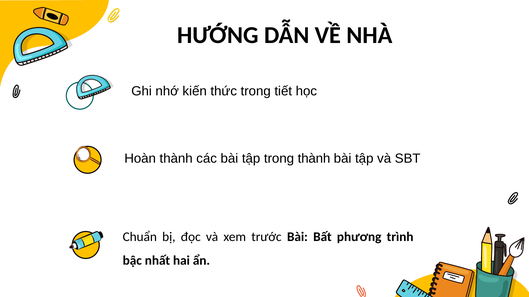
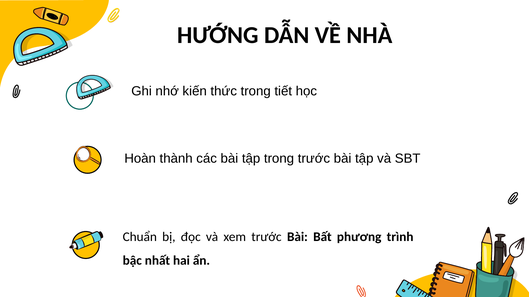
trong thành: thành -> trước
